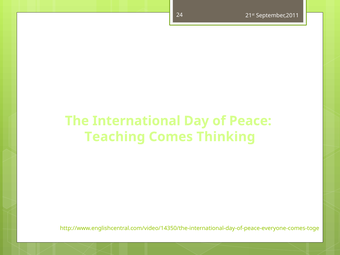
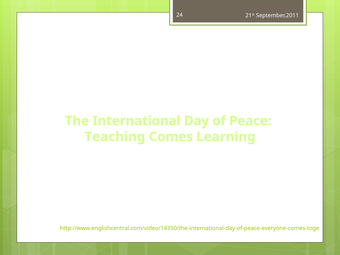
Thinking: Thinking -> Learning
